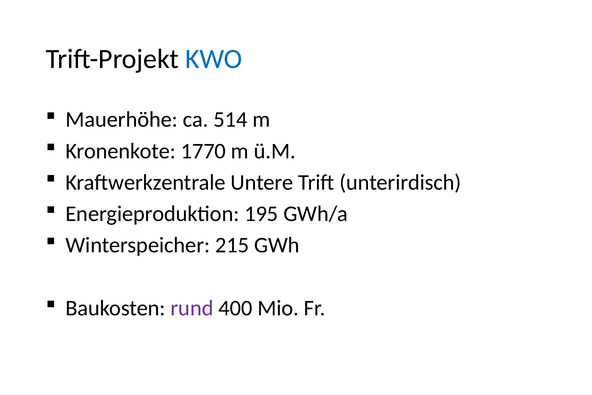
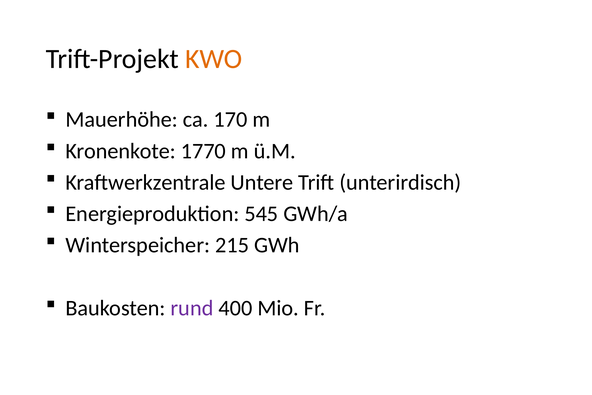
KWO colour: blue -> orange
514: 514 -> 170
195: 195 -> 545
